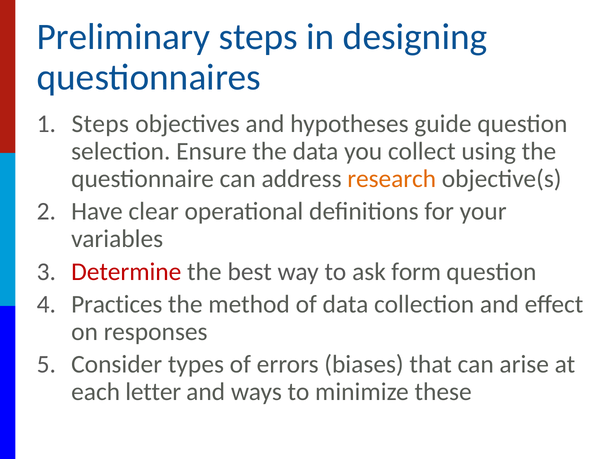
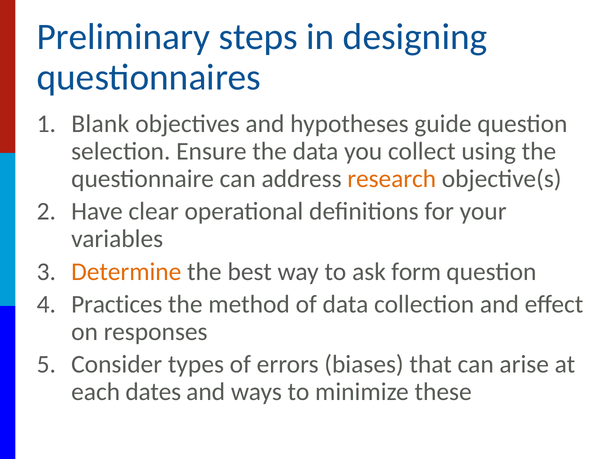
Steps at (100, 124): Steps -> Blank
Determine colour: red -> orange
letter: letter -> dates
